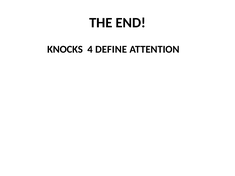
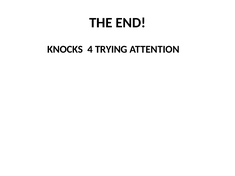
DEFINE: DEFINE -> TRYING
